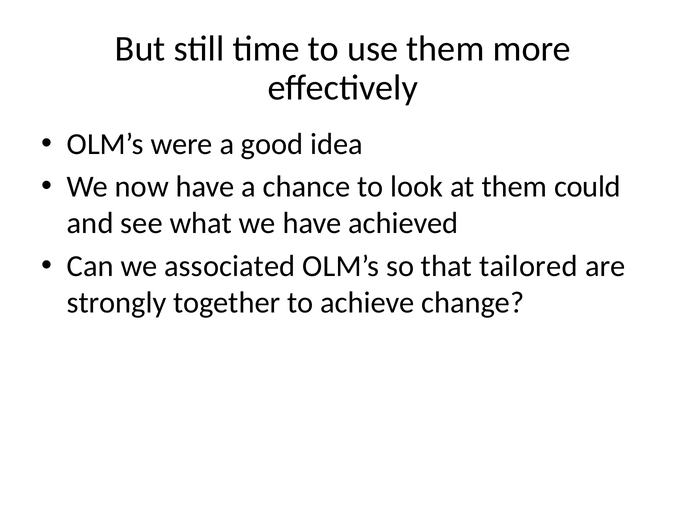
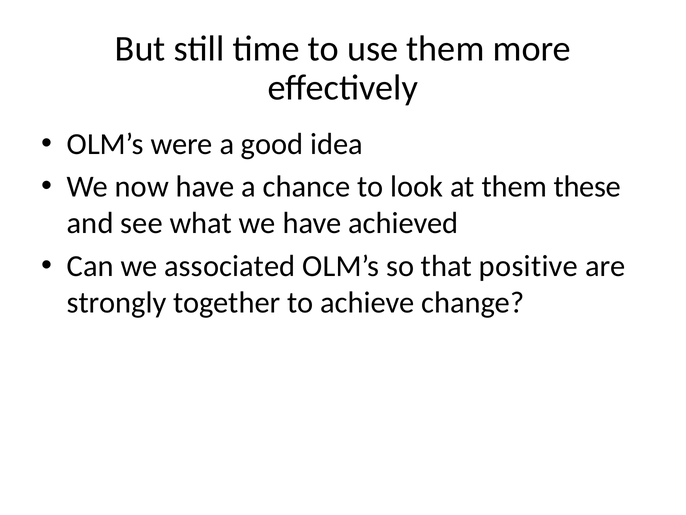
could: could -> these
tailored: tailored -> positive
